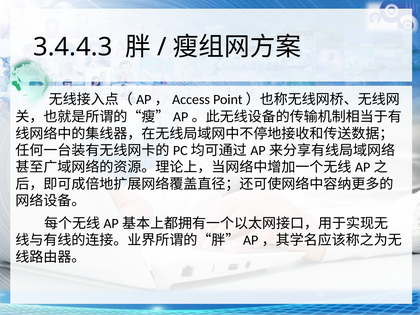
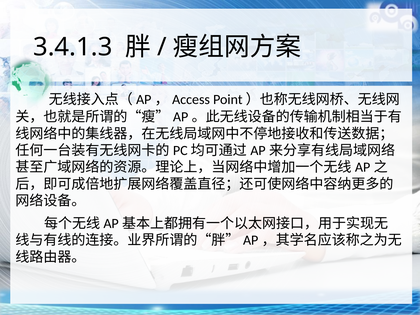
3.4.4.3: 3.4.4.3 -> 3.4.1.3
